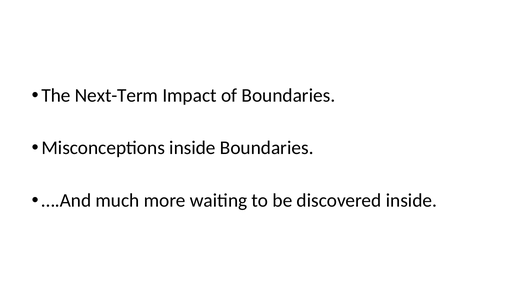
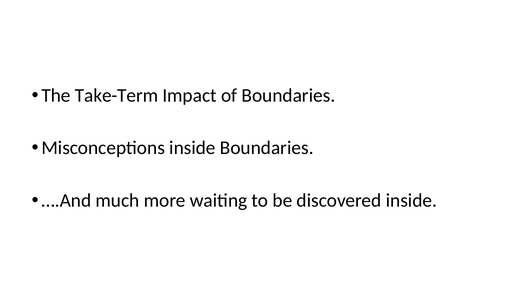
Next-Term: Next-Term -> Take-Term
